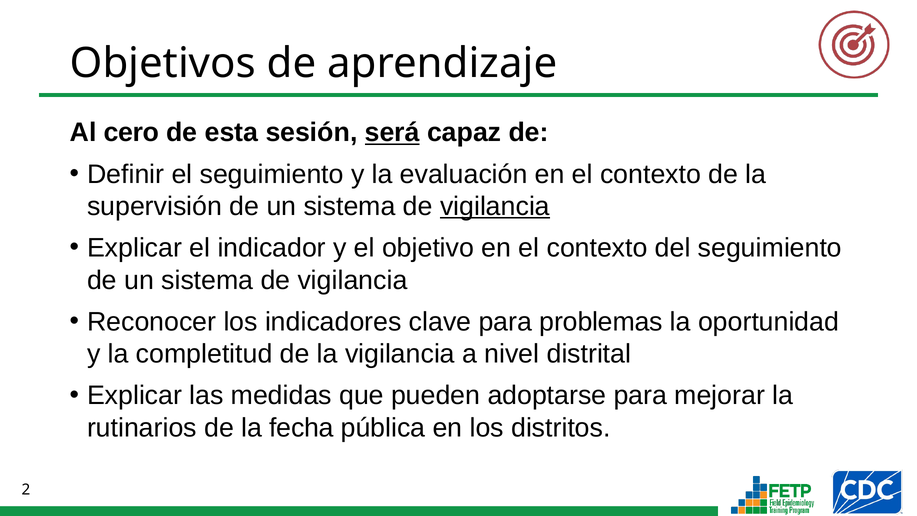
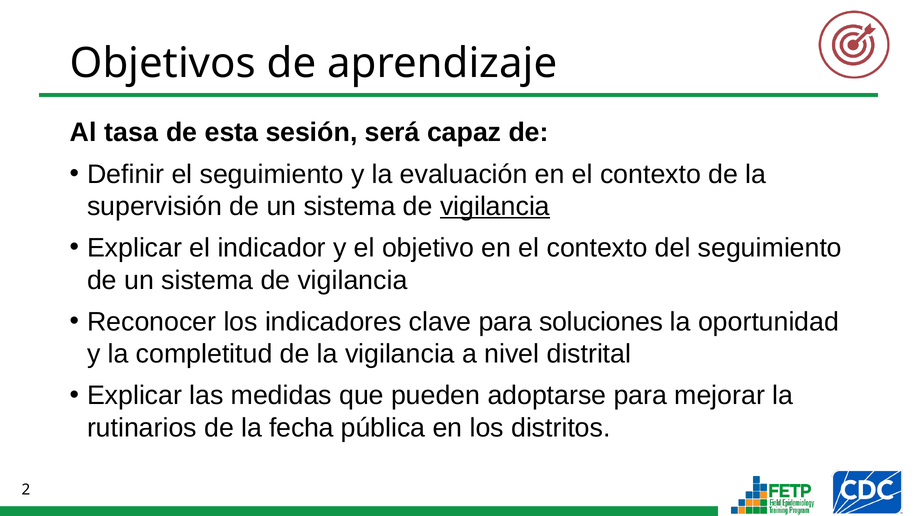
cero: cero -> tasa
será underline: present -> none
problemas: problemas -> soluciones
